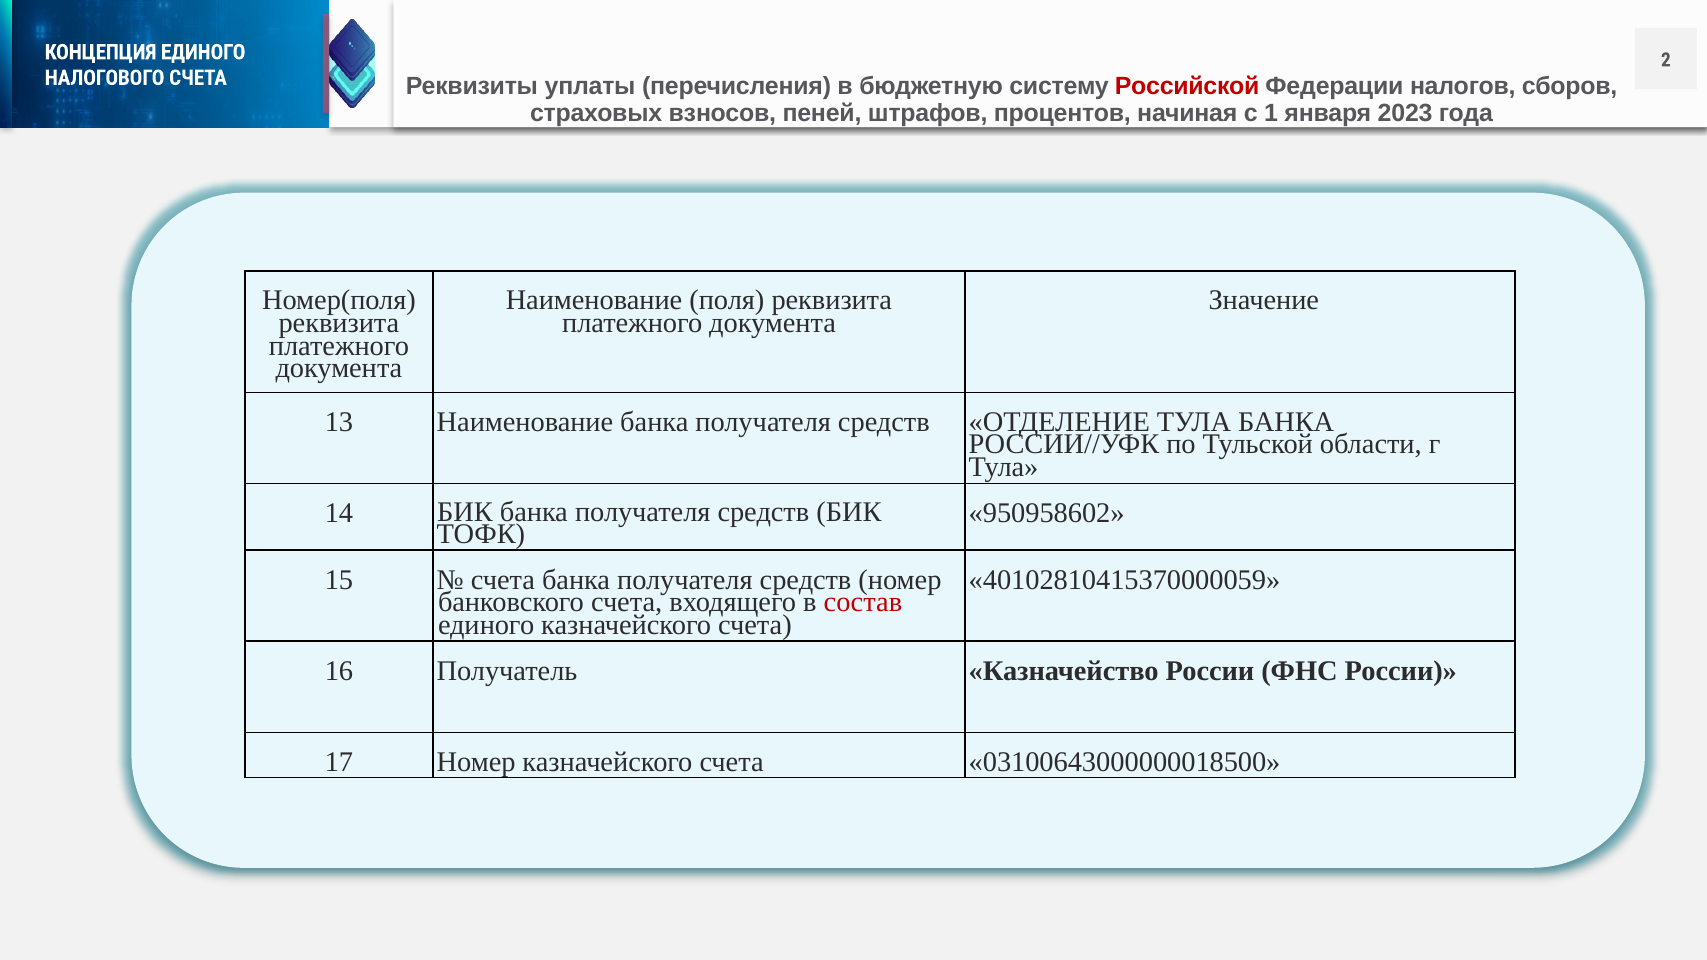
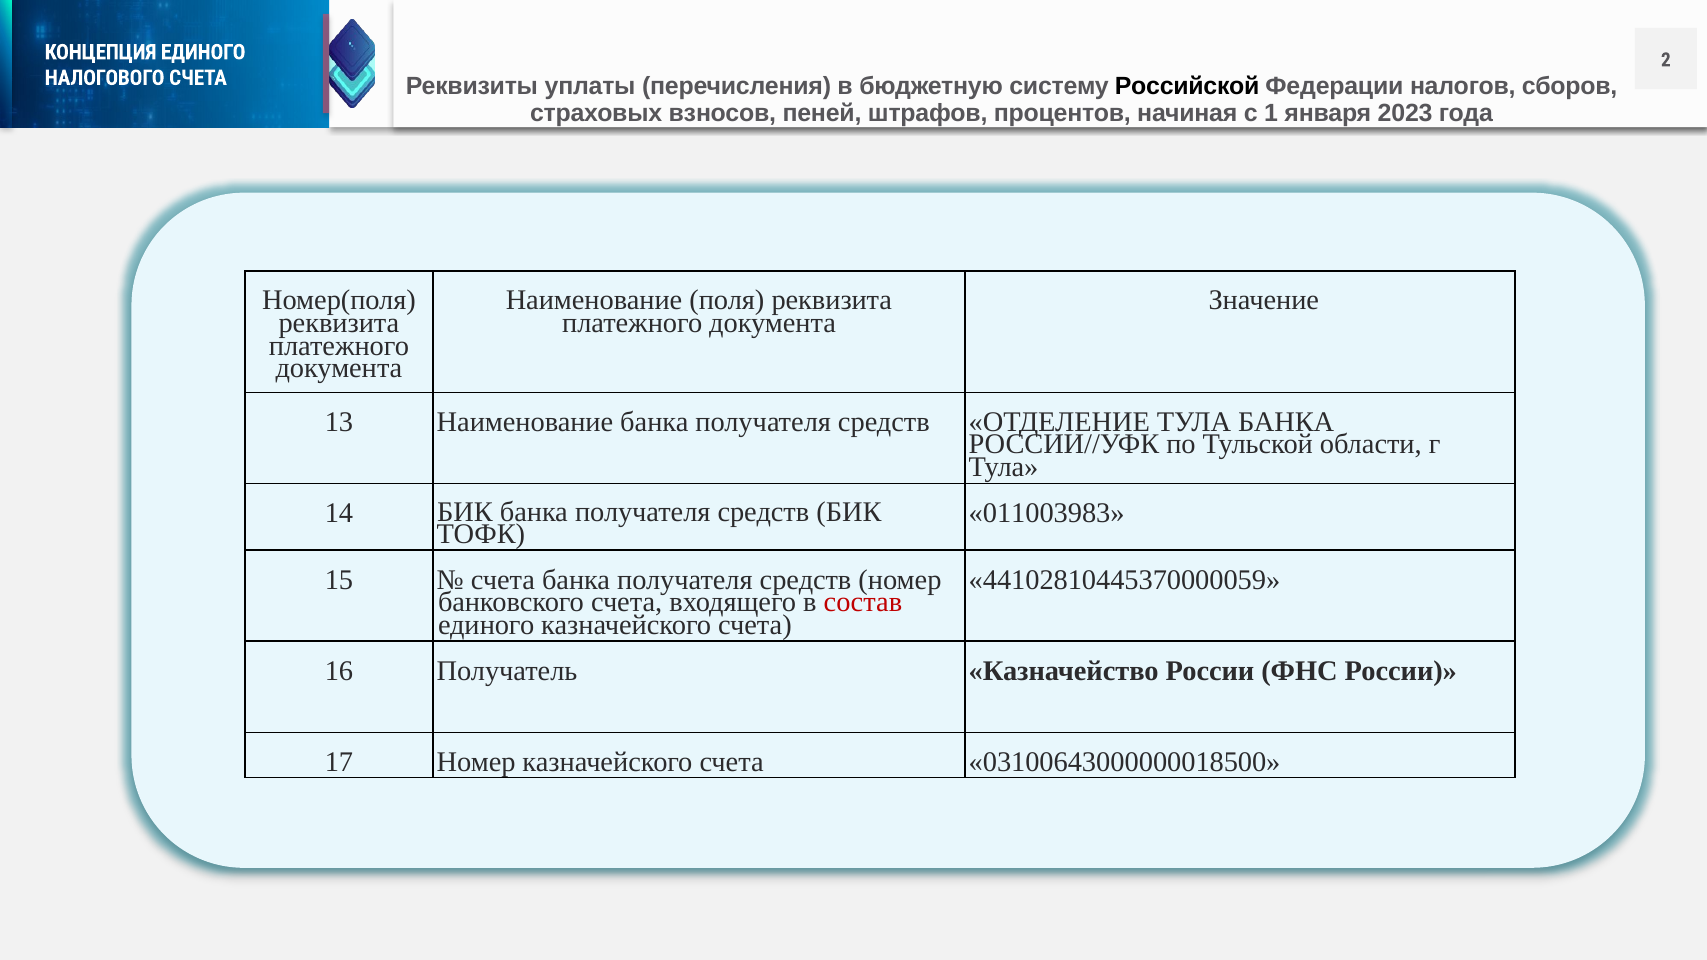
Российской colour: red -> black
950958602: 950958602 -> 011003983
40102810415370000059: 40102810415370000059 -> 44102810445370000059
